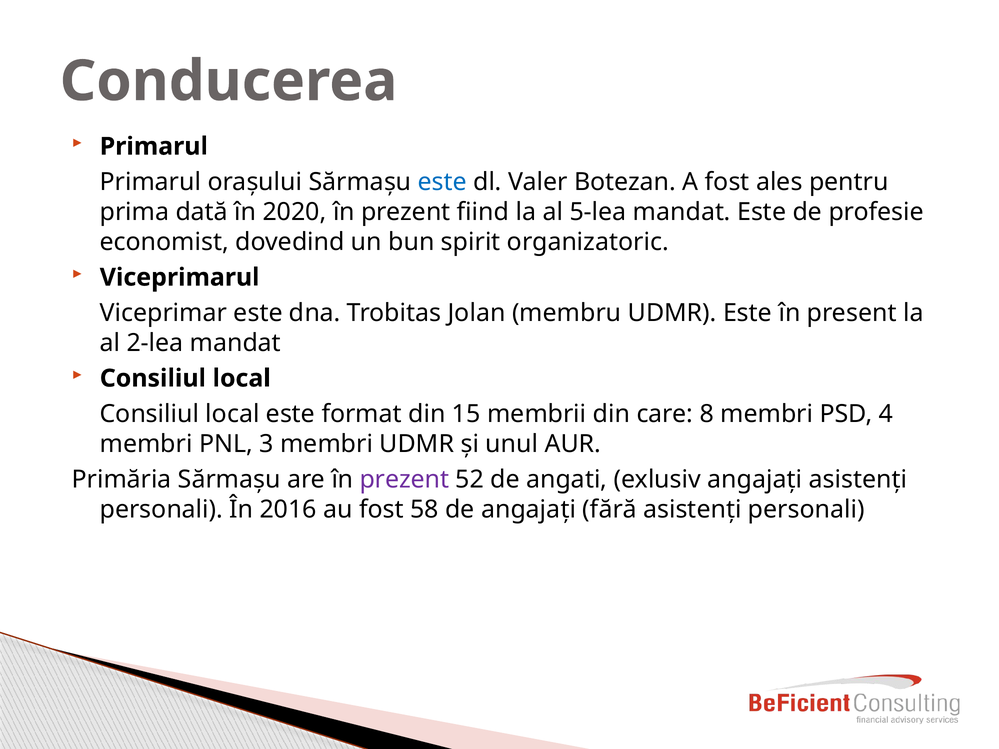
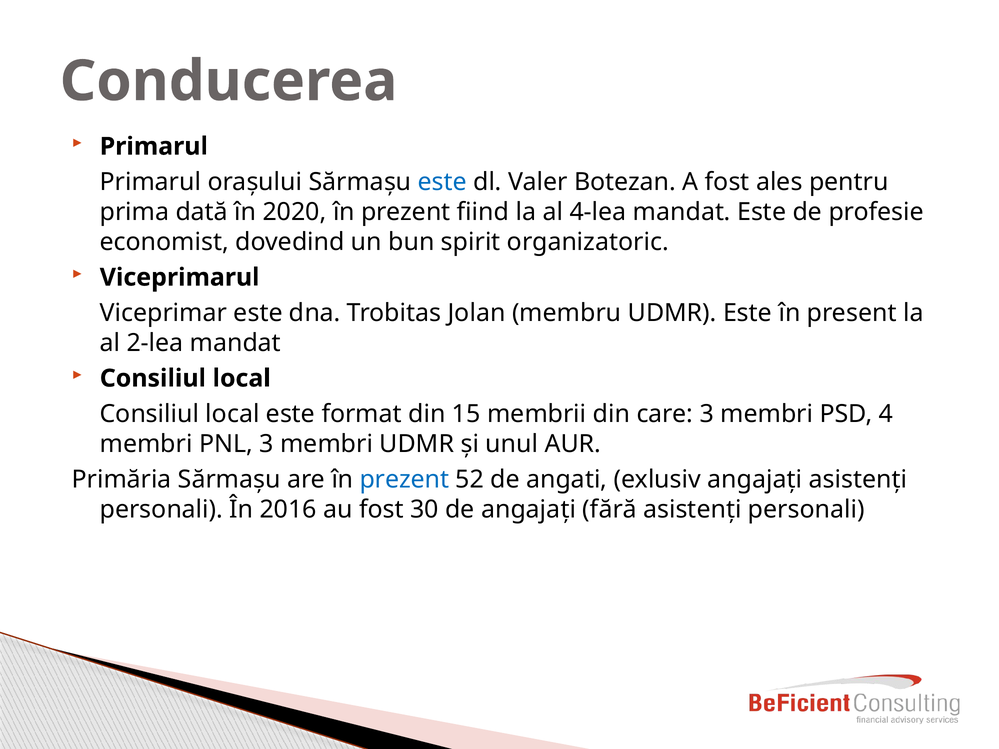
5-lea: 5-lea -> 4-lea
care 8: 8 -> 3
prezent at (404, 479) colour: purple -> blue
58: 58 -> 30
